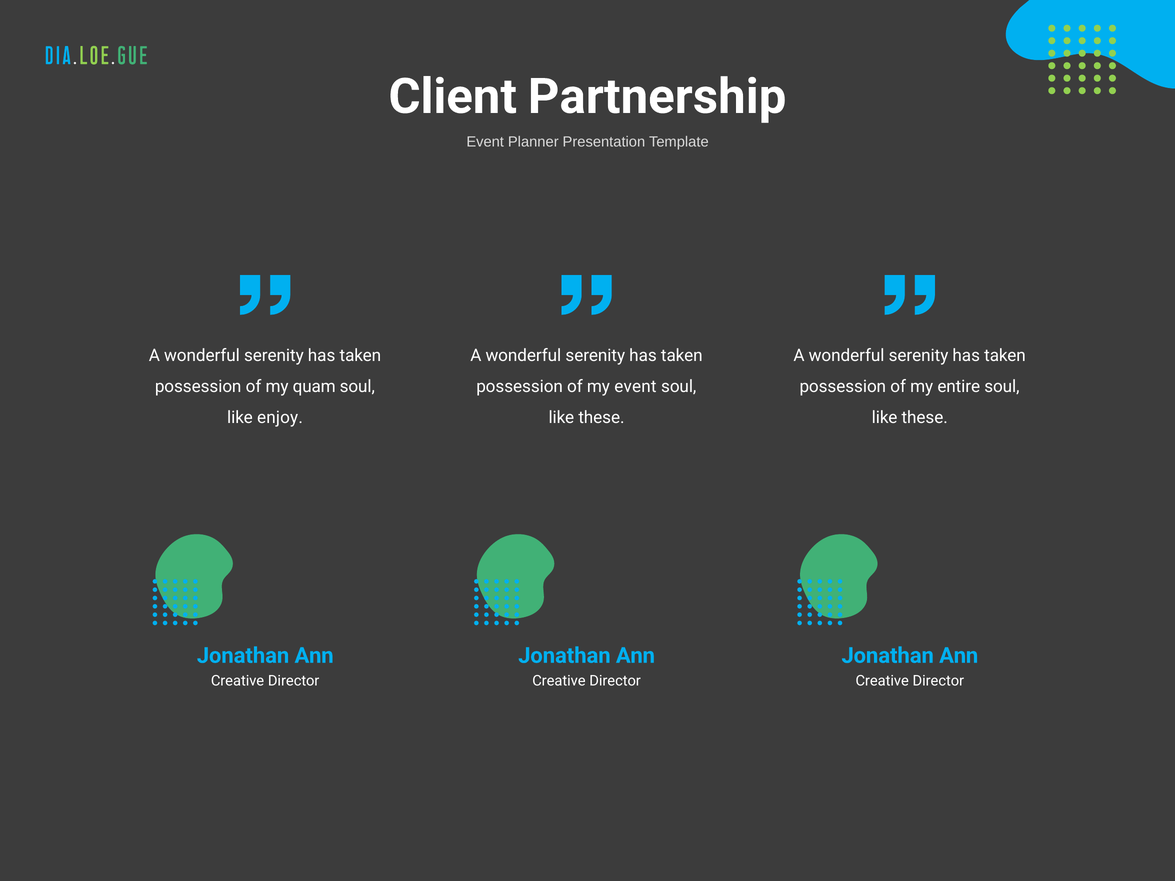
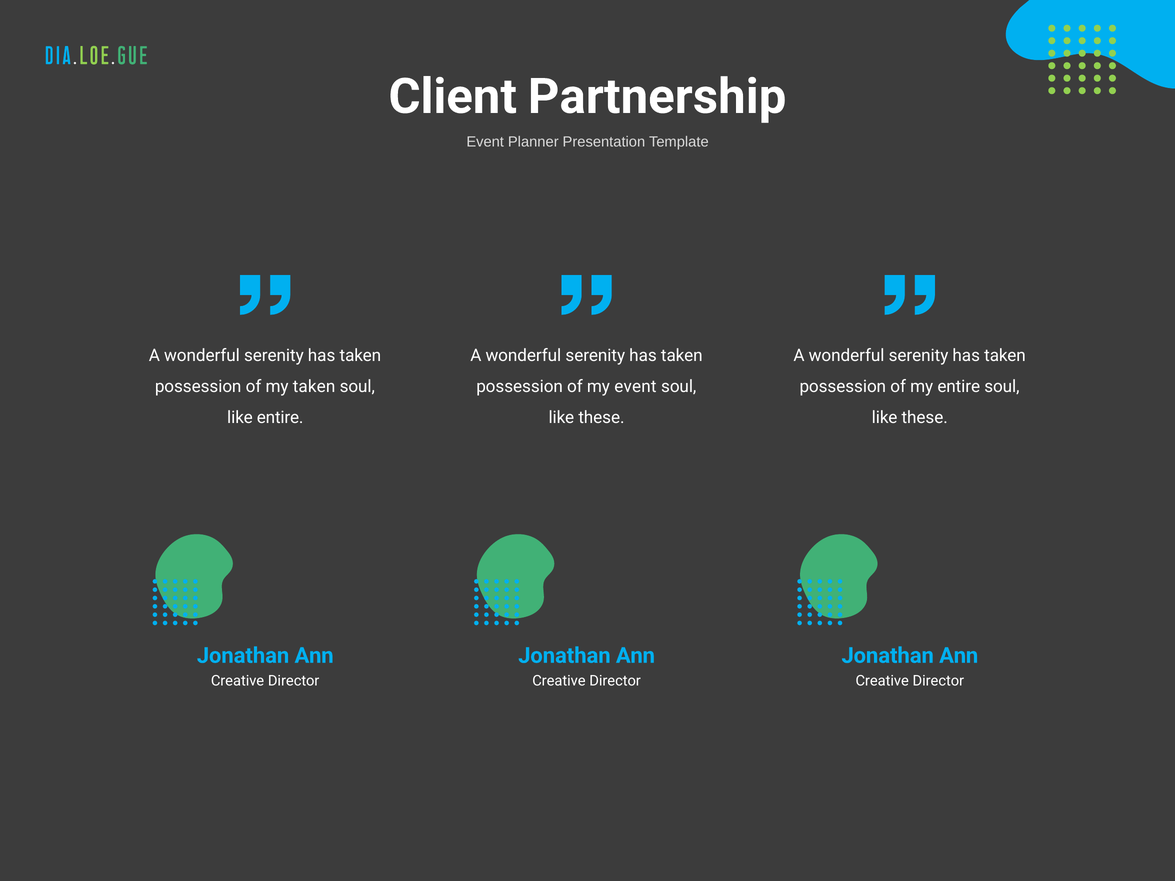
my quam: quam -> taken
like enjoy: enjoy -> entire
